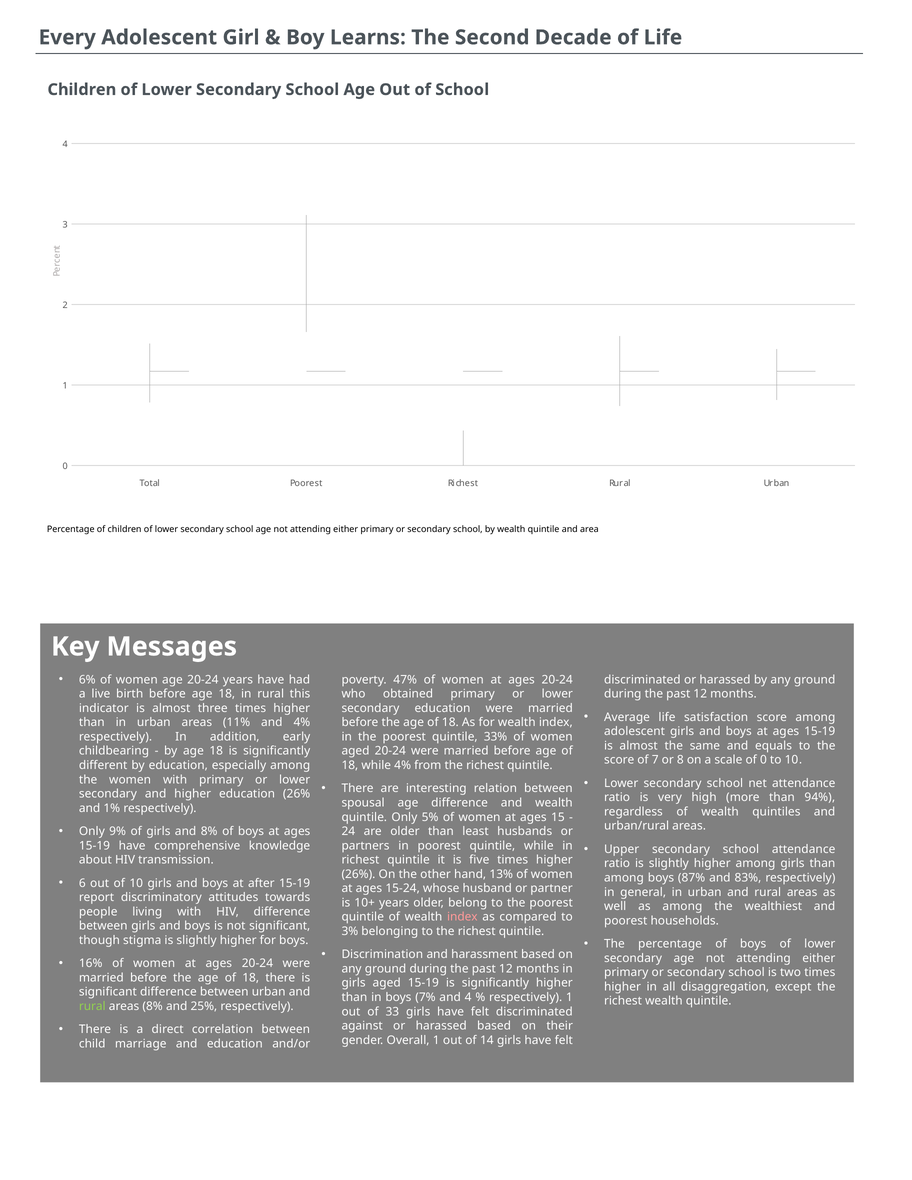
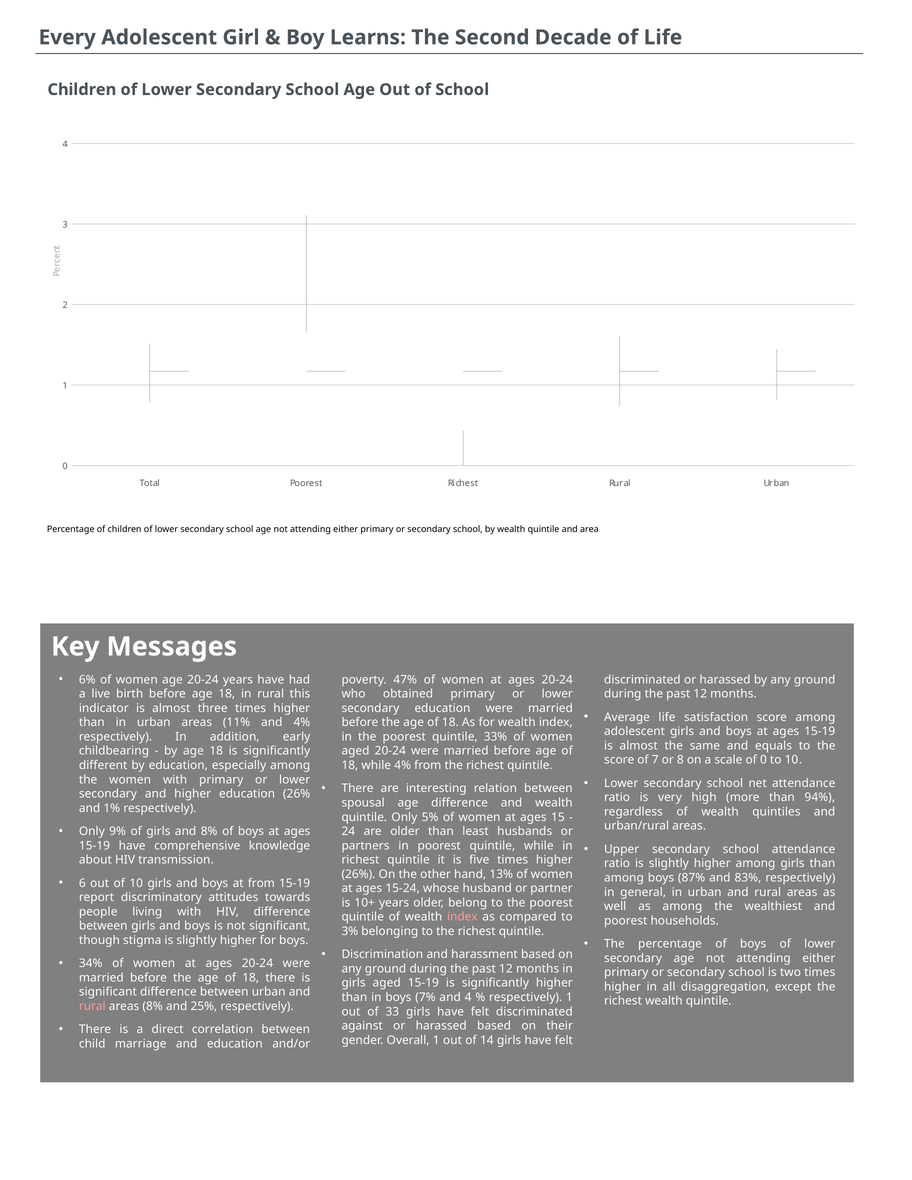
at after: after -> from
16%: 16% -> 34%
rural at (92, 1006) colour: light green -> pink
